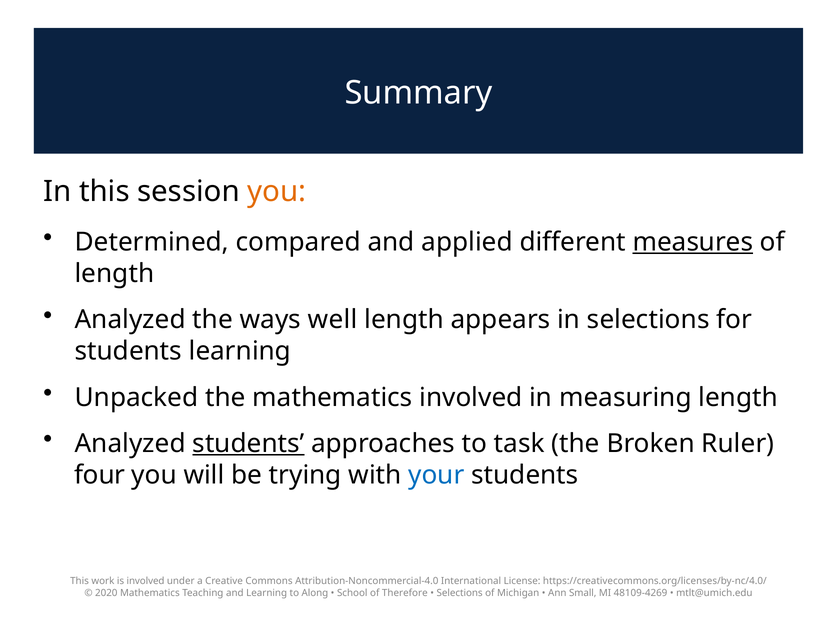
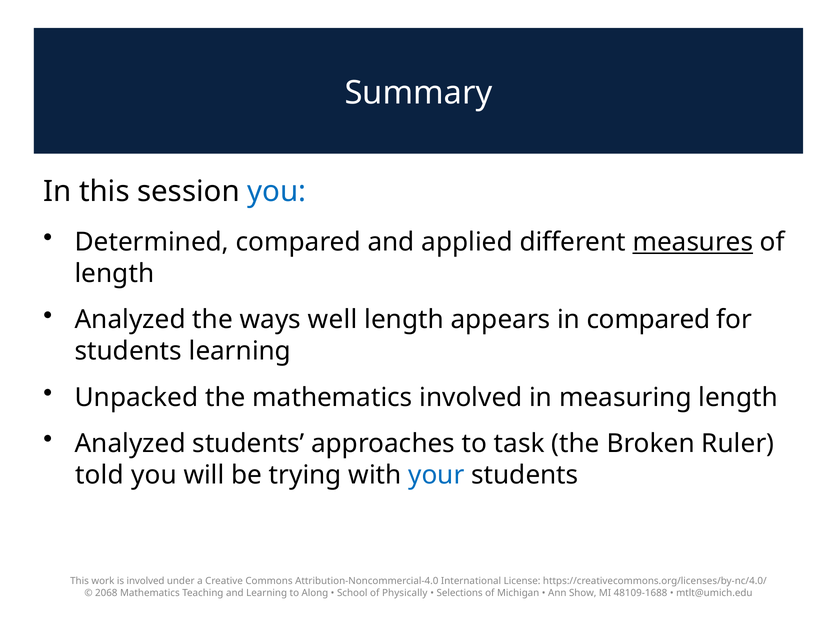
you at (277, 192) colour: orange -> blue
in selections: selections -> compared
students at (248, 443) underline: present -> none
four: four -> told
2020: 2020 -> 2068
Therefore: Therefore -> Physically
Small: Small -> Show
48109-4269: 48109-4269 -> 48109-1688
